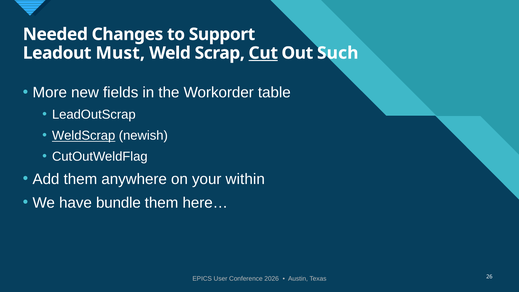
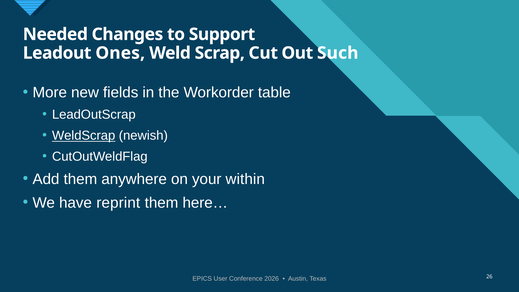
Must: Must -> Ones
Cut underline: present -> none
bundle: bundle -> reprint
